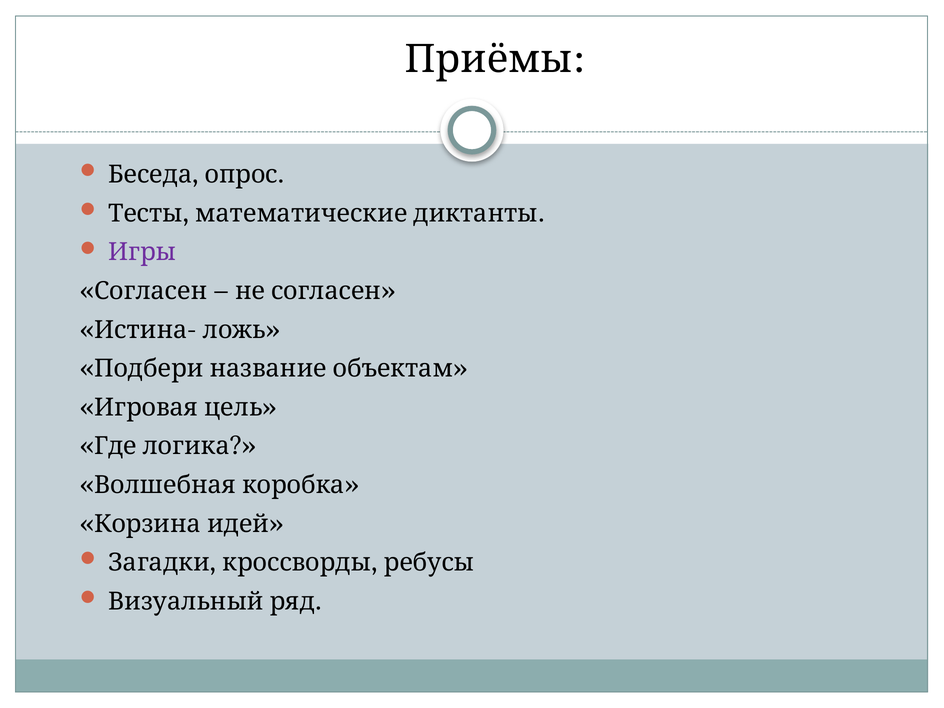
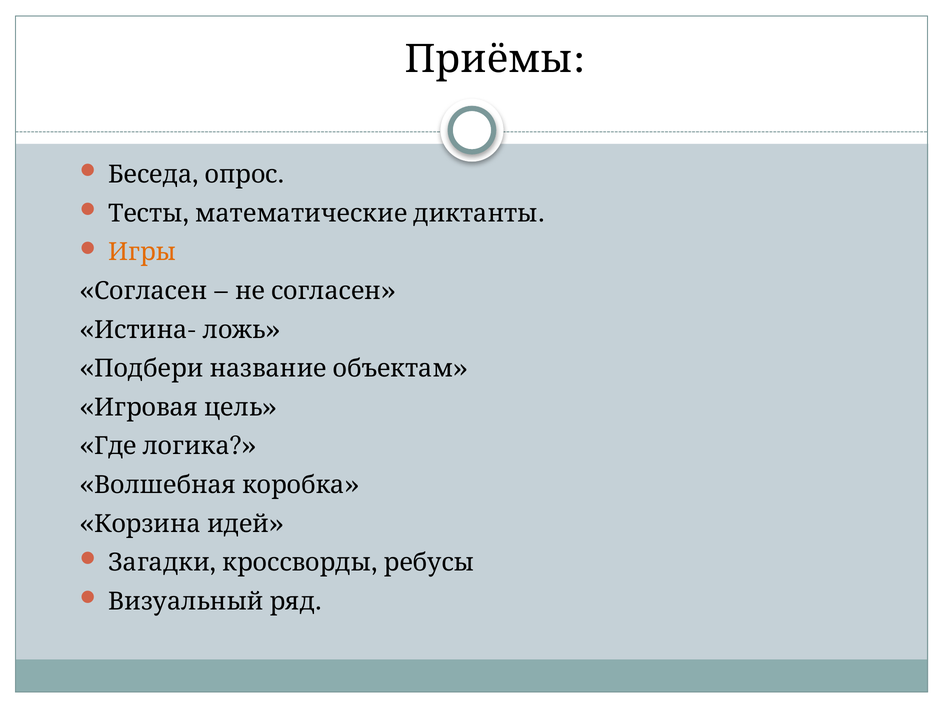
Игры colour: purple -> orange
